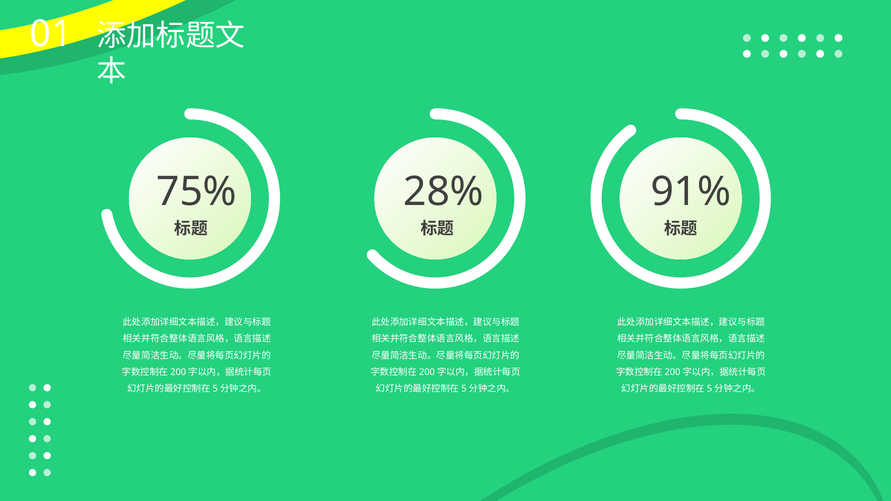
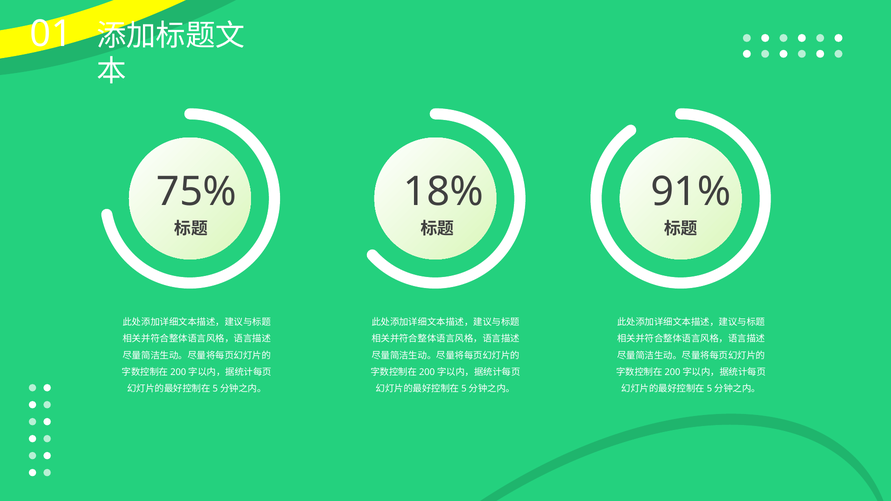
28%: 28% -> 18%
